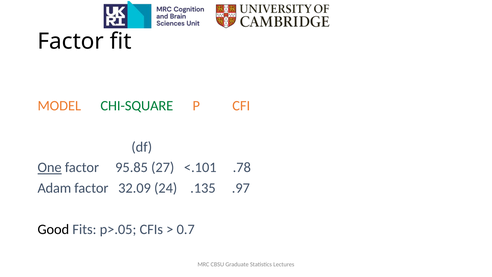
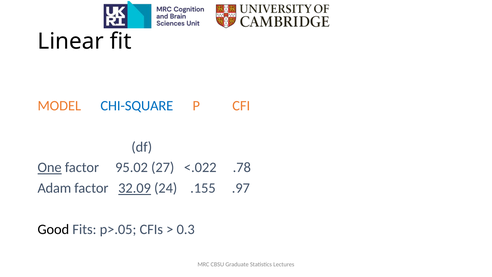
Factor at (71, 41): Factor -> Linear
CHI-SQUARE colour: green -> blue
95.85: 95.85 -> 95.02
<.101: <.101 -> <.022
32.09 underline: none -> present
.135: .135 -> .155
0.7: 0.7 -> 0.3
